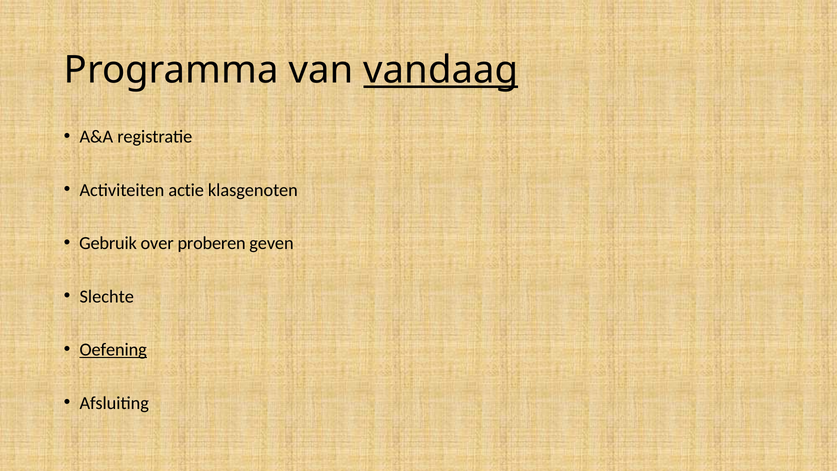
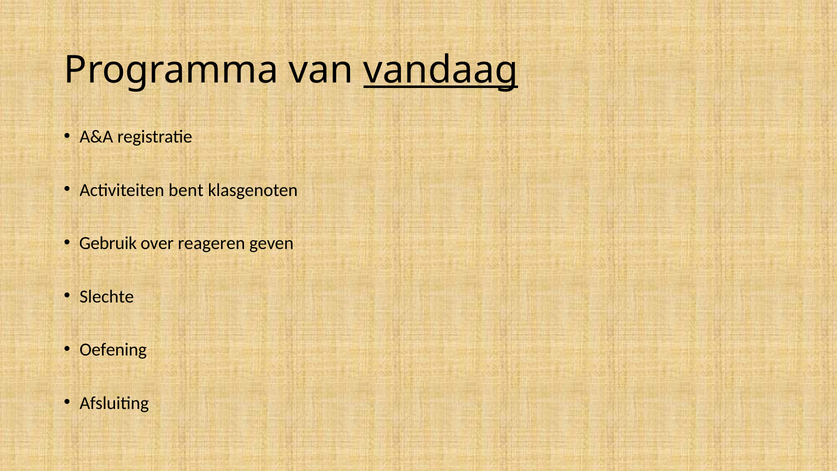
actie: actie -> bent
proberen: proberen -> reageren
Oefening underline: present -> none
